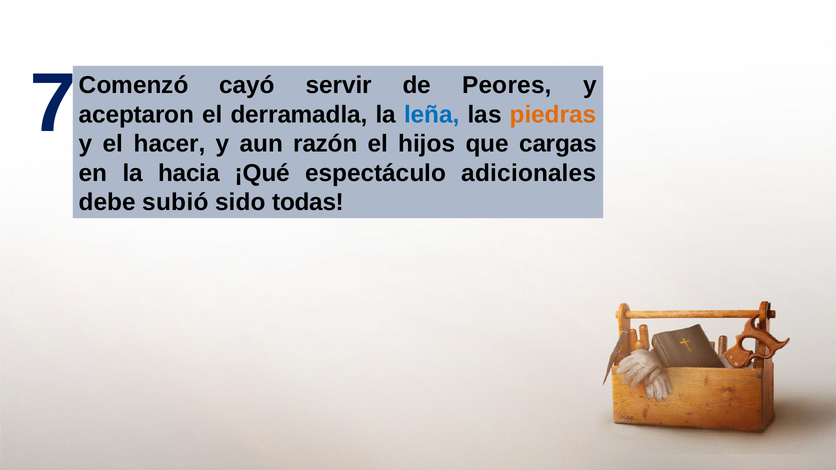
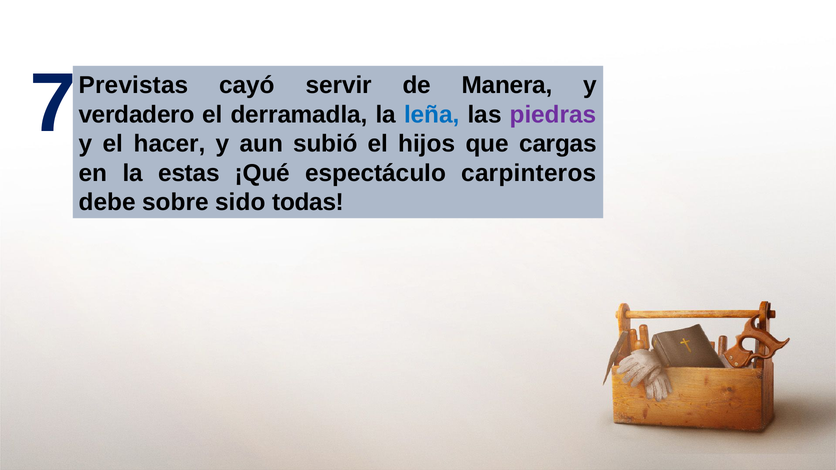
Comenzó: Comenzó -> Previstas
Peores: Peores -> Manera
aceptaron: aceptaron -> verdadero
piedras colour: orange -> purple
razón: razón -> subió
hacia: hacia -> estas
adicionales: adicionales -> carpinteros
subió: subió -> sobre
